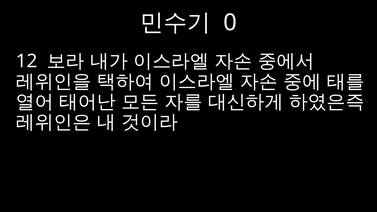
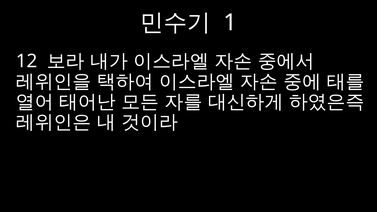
0: 0 -> 1
